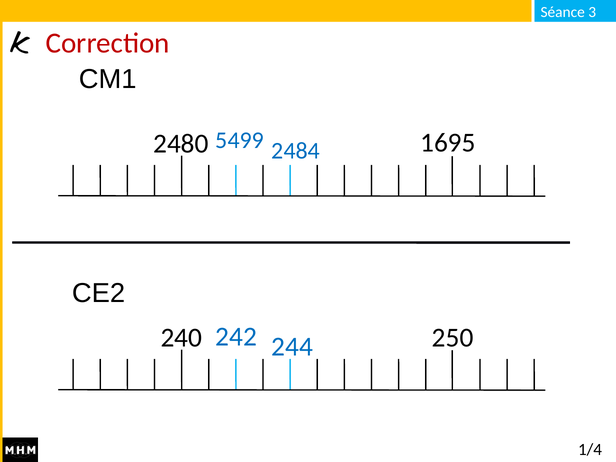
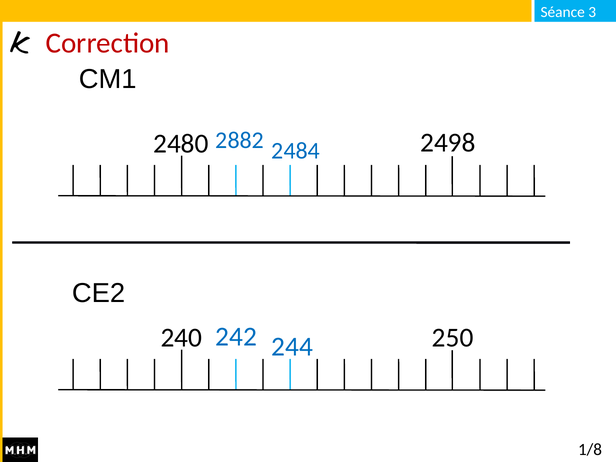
5499: 5499 -> 2882
1695: 1695 -> 2498
1/4: 1/4 -> 1/8
